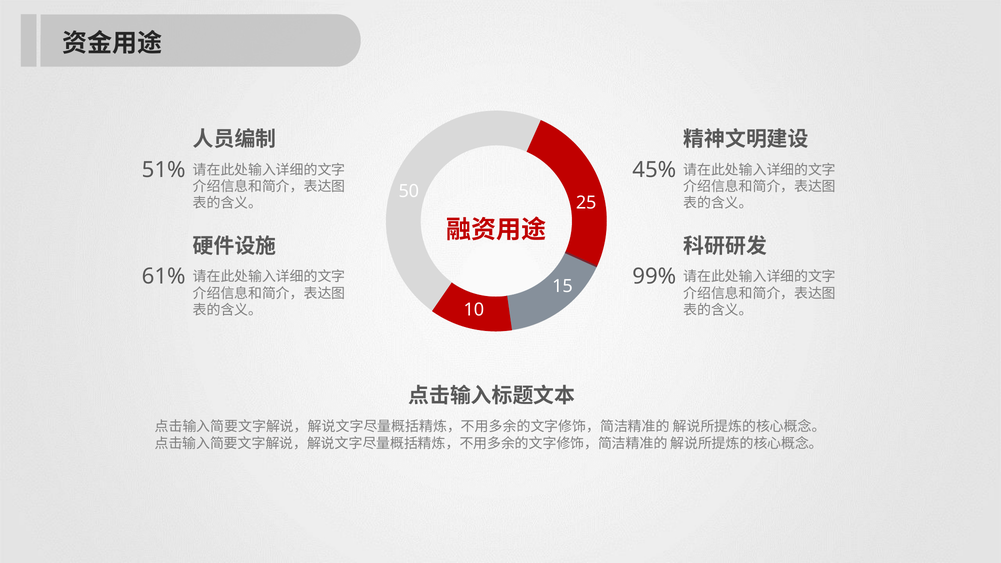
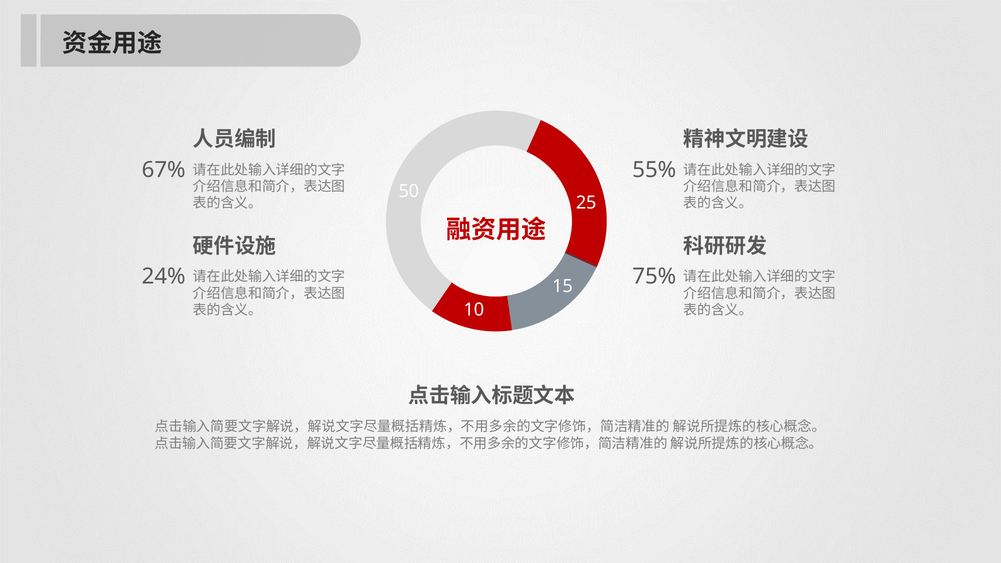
51%: 51% -> 67%
45%: 45% -> 55%
61%: 61% -> 24%
99%: 99% -> 75%
